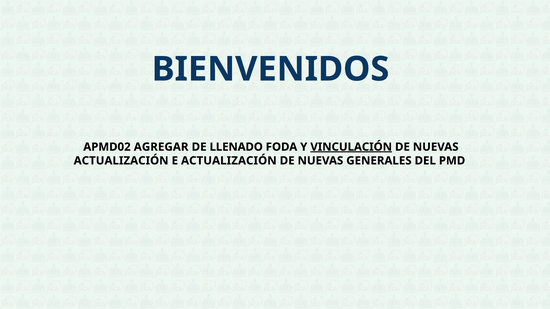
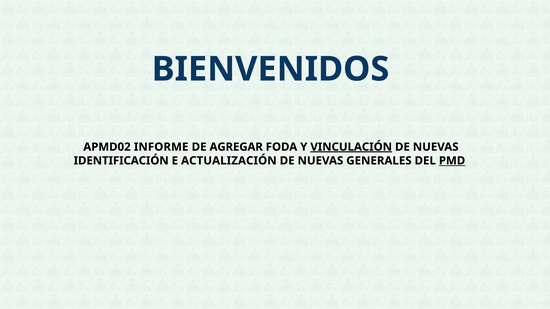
AGREGAR: AGREGAR -> INFORME
LLENADO: LLENADO -> AGREGAR
ACTUALIZACIÓN at (121, 161): ACTUALIZACIÓN -> IDENTIFICACIÓN
PMD underline: none -> present
